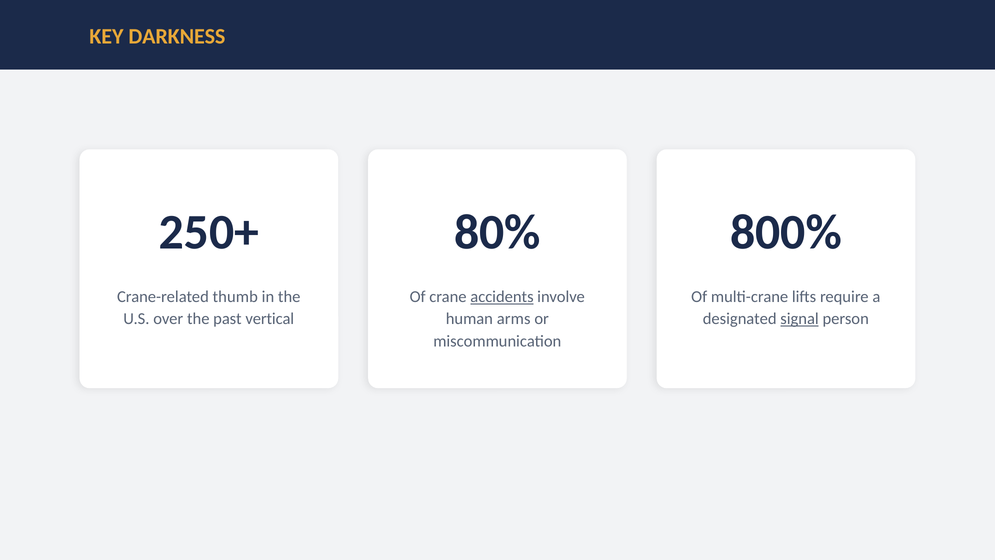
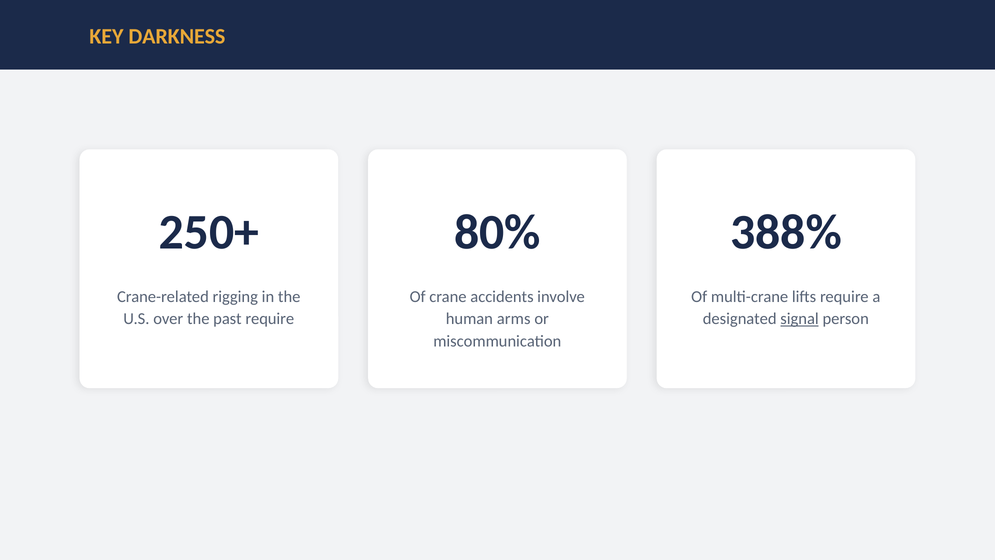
800%: 800% -> 388%
thumb: thumb -> rigging
accidents underline: present -> none
past vertical: vertical -> require
